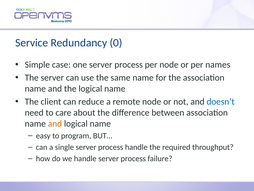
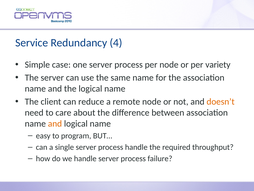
0: 0 -> 4
names: names -> variety
doesn’t colour: blue -> orange
